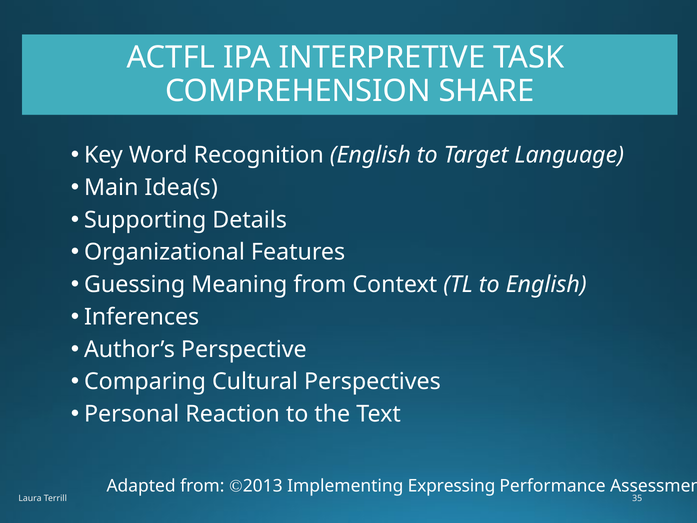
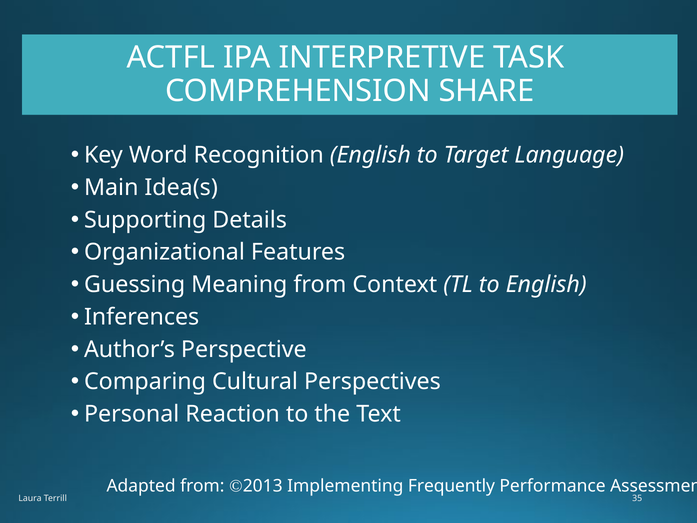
Expressing: Expressing -> Frequently
